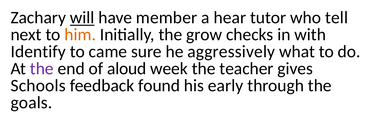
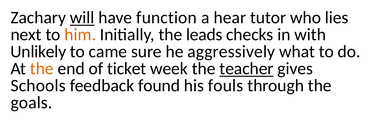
member: member -> function
tell: tell -> lies
grow: grow -> leads
Identify: Identify -> Unlikely
the at (42, 69) colour: purple -> orange
aloud: aloud -> ticket
teacher underline: none -> present
early: early -> fouls
